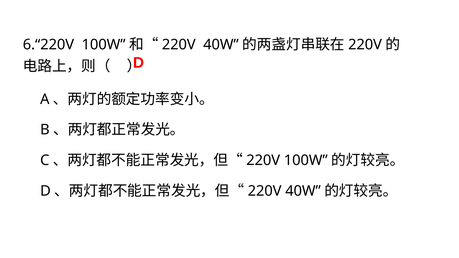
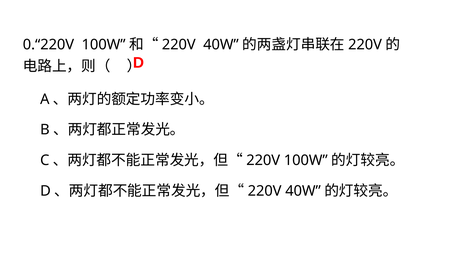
6.“220V: 6.“220V -> 0.“220V
